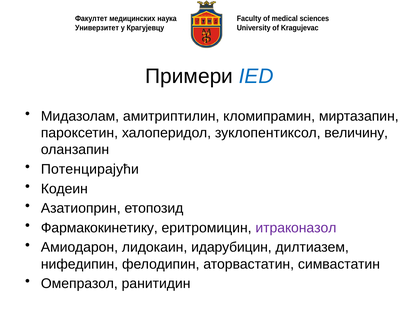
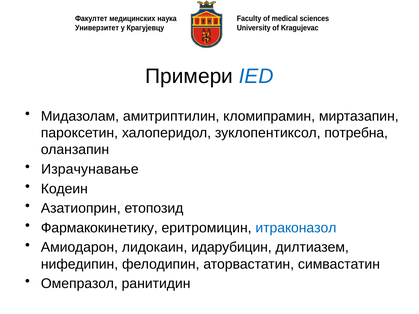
величину: величину -> потребна
Потенцирајући: Потенцирајући -> Израчунавање
итраконазол colour: purple -> blue
